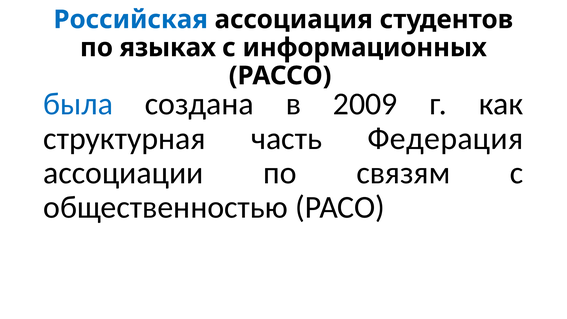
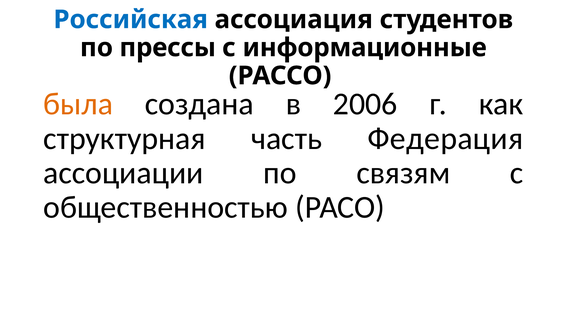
языках: языках -> прессы
информационных: информационных -> информационные
была colour: blue -> orange
2009: 2009 -> 2006
